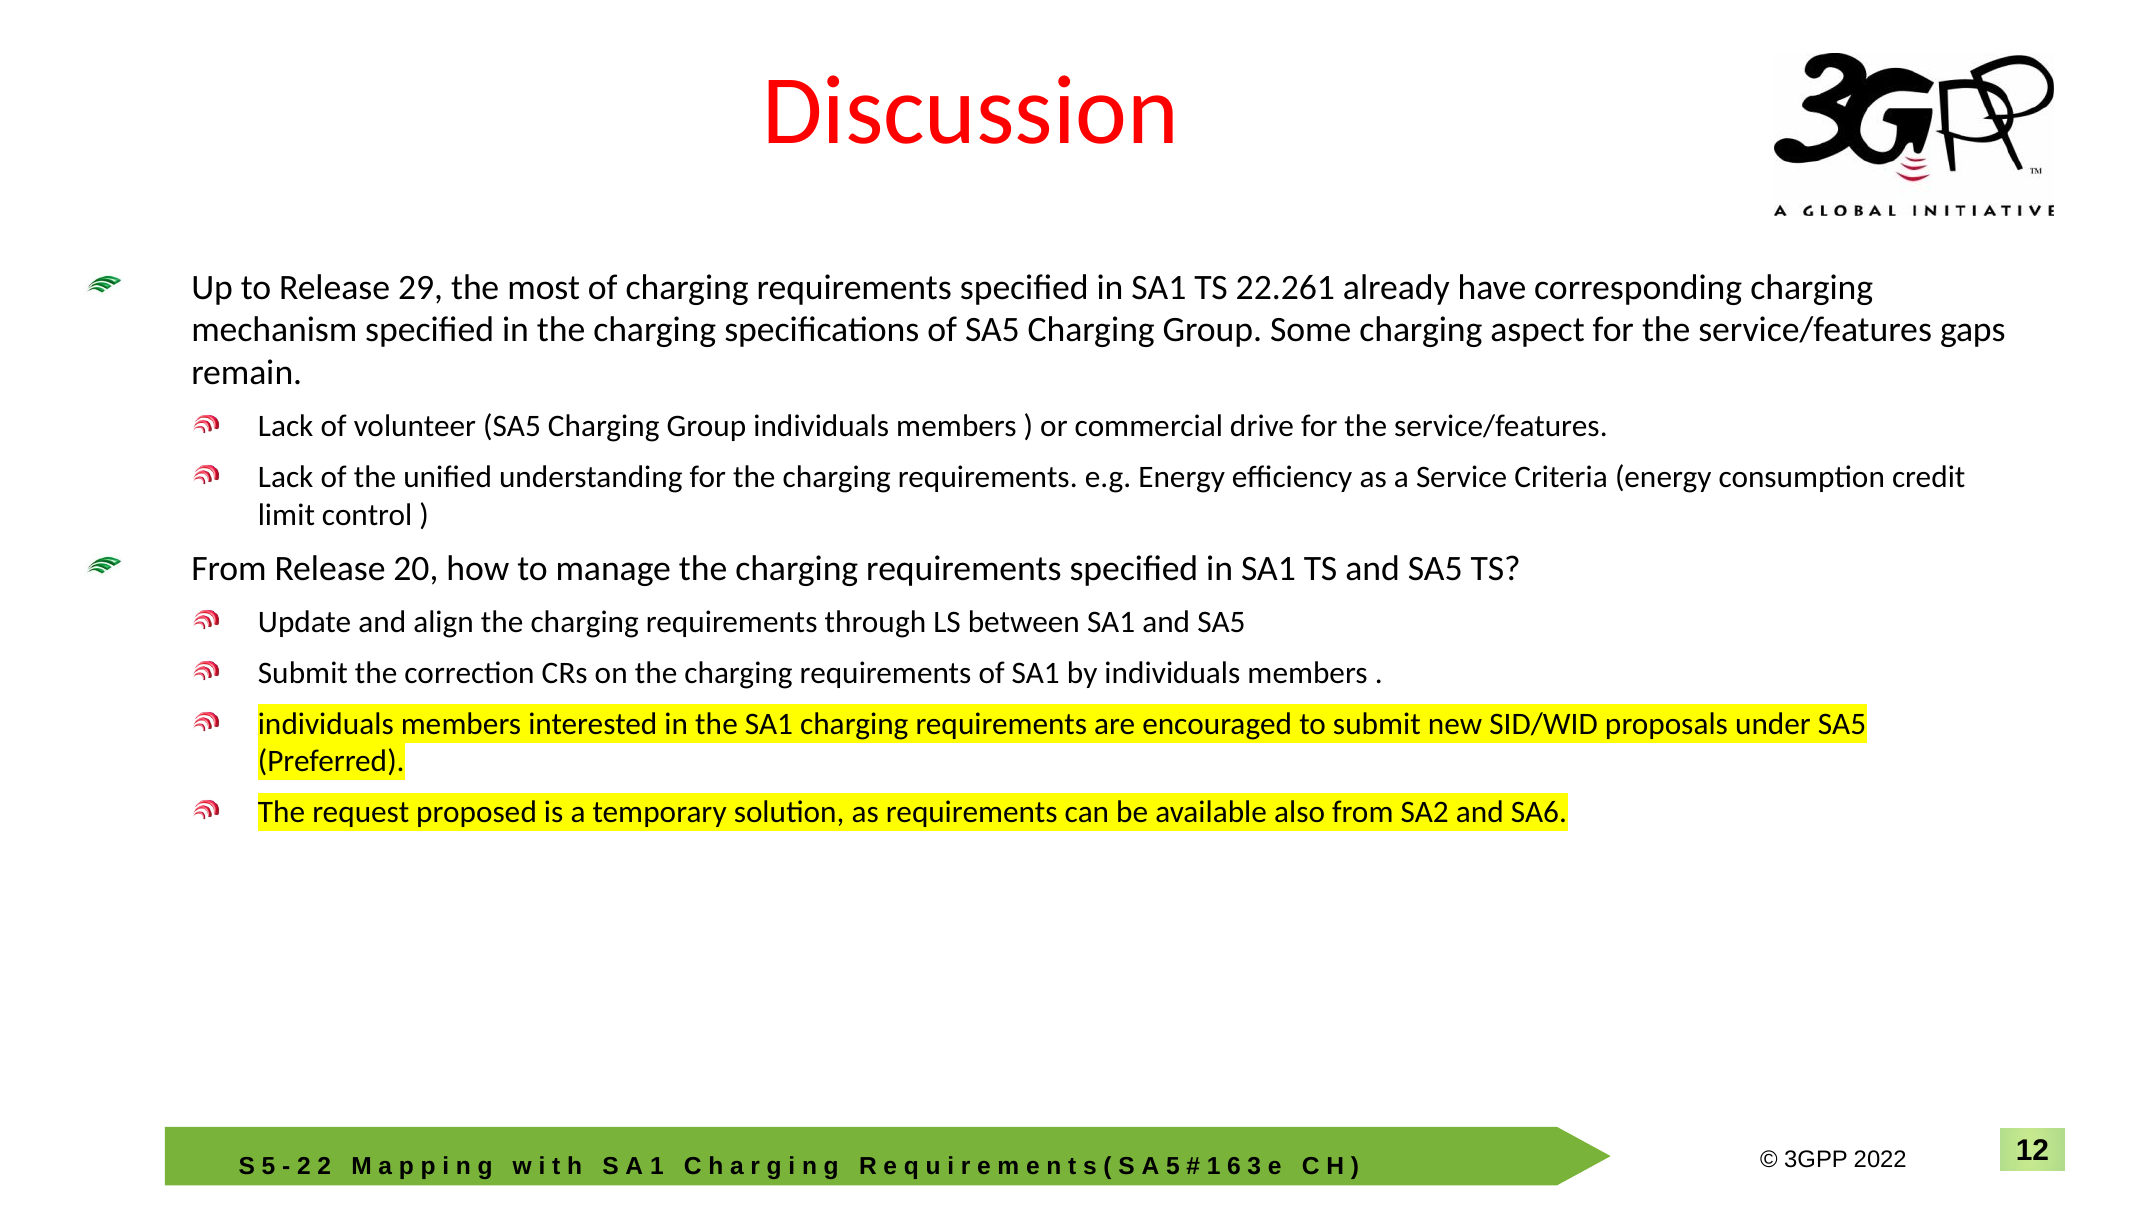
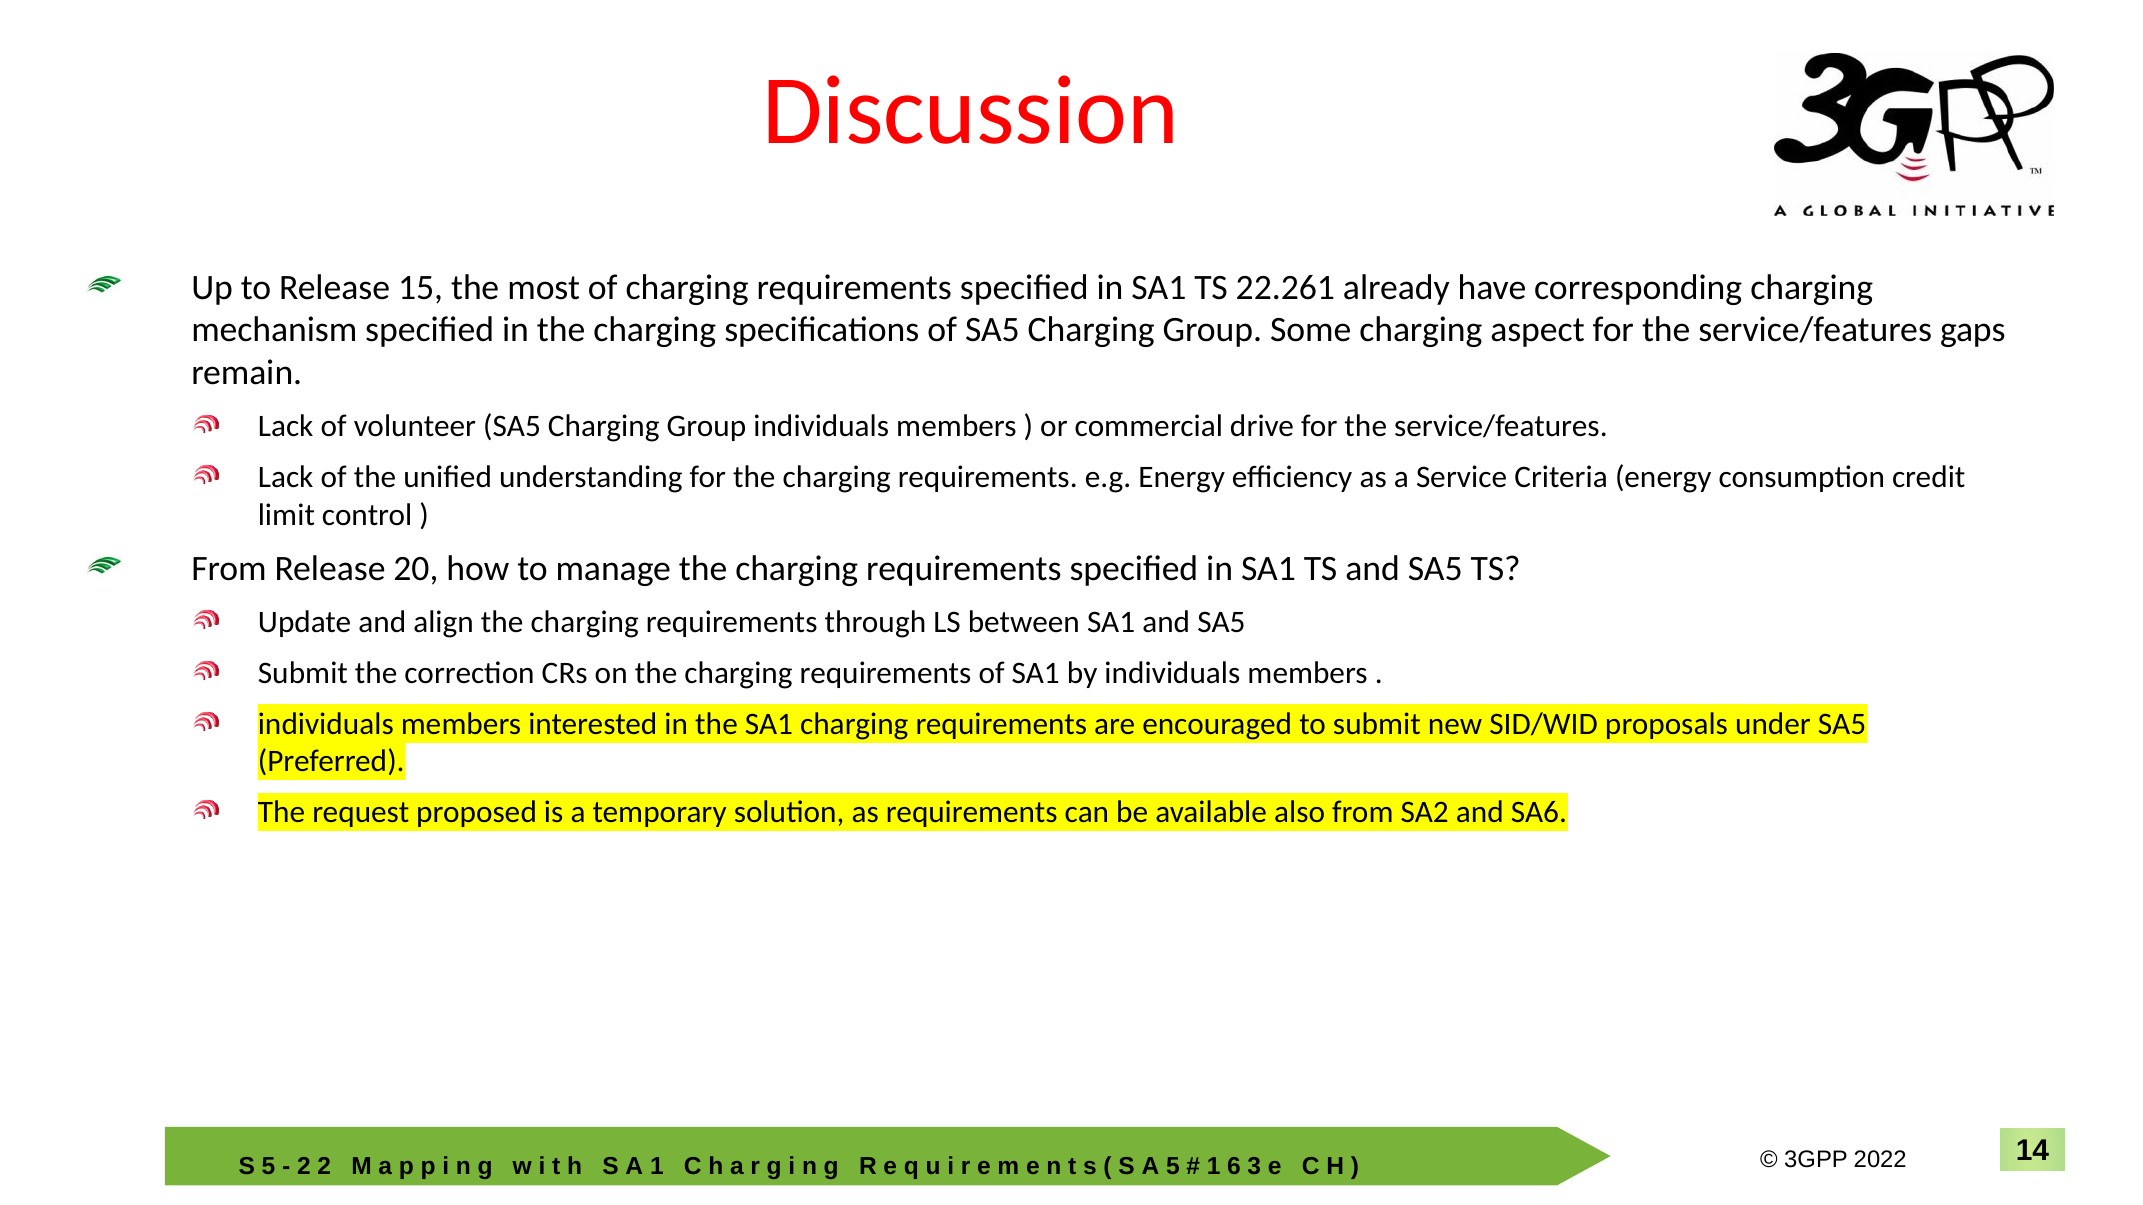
29: 29 -> 15
12: 12 -> 14
